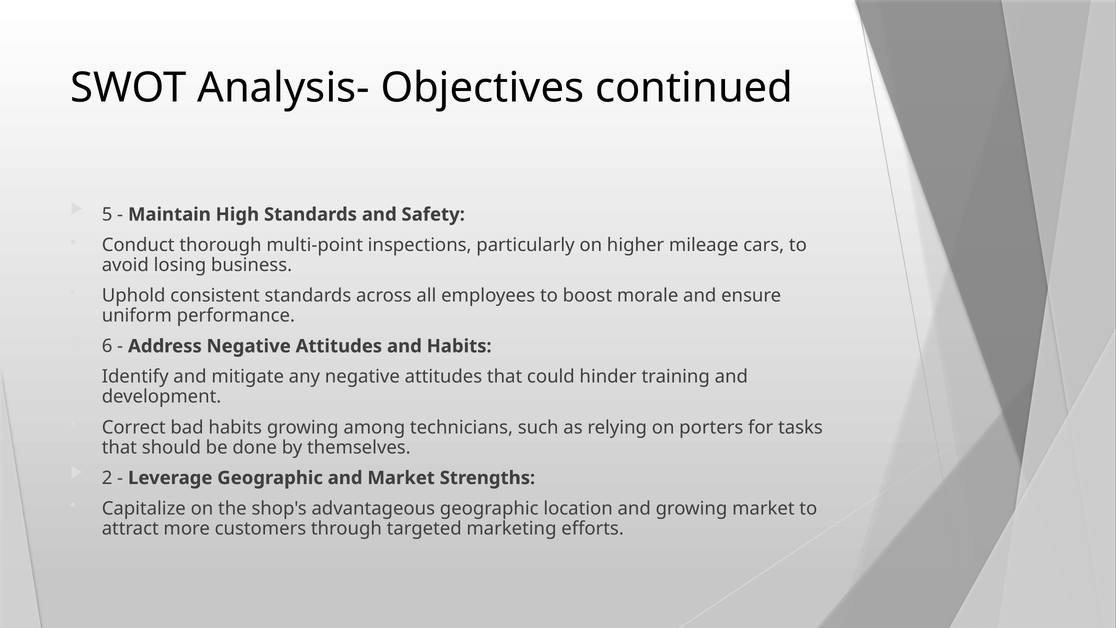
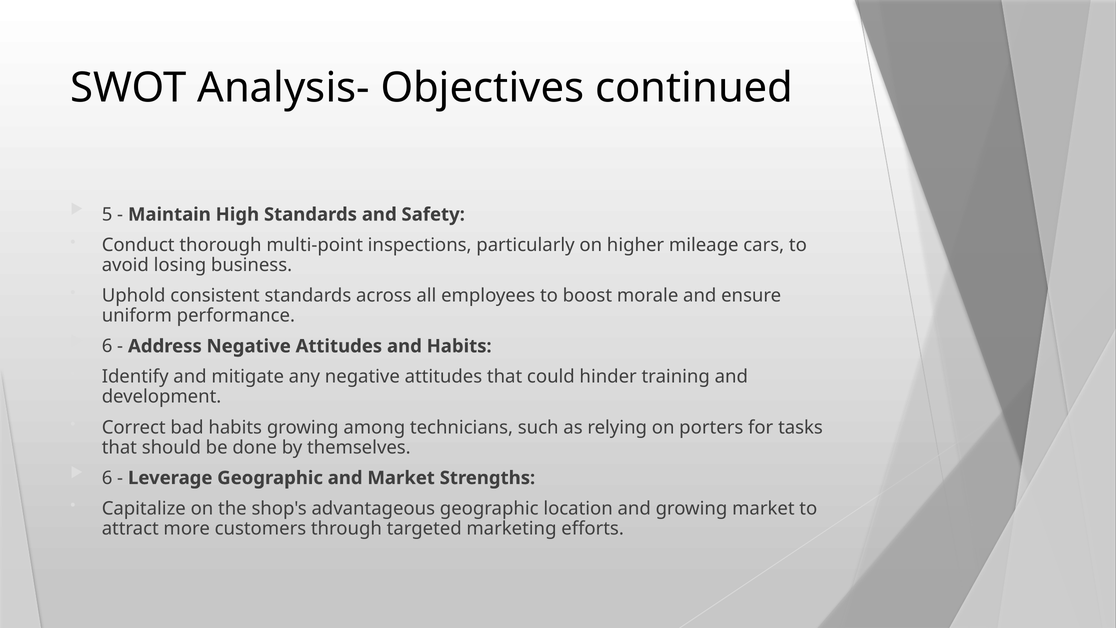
2 at (107, 478): 2 -> 6
